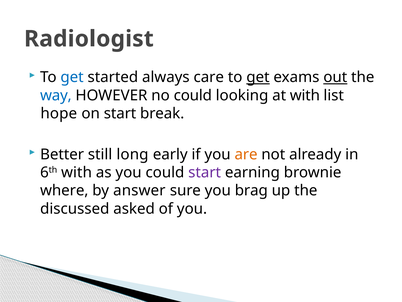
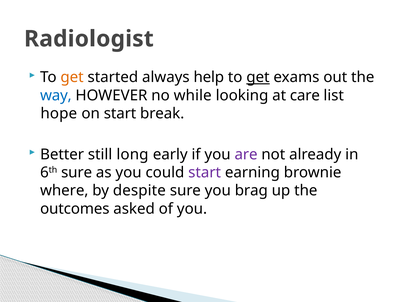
get at (72, 77) colour: blue -> orange
care: care -> help
out underline: present -> none
no could: could -> while
at with: with -> care
are colour: orange -> purple
6th with: with -> sure
answer: answer -> despite
discussed: discussed -> outcomes
